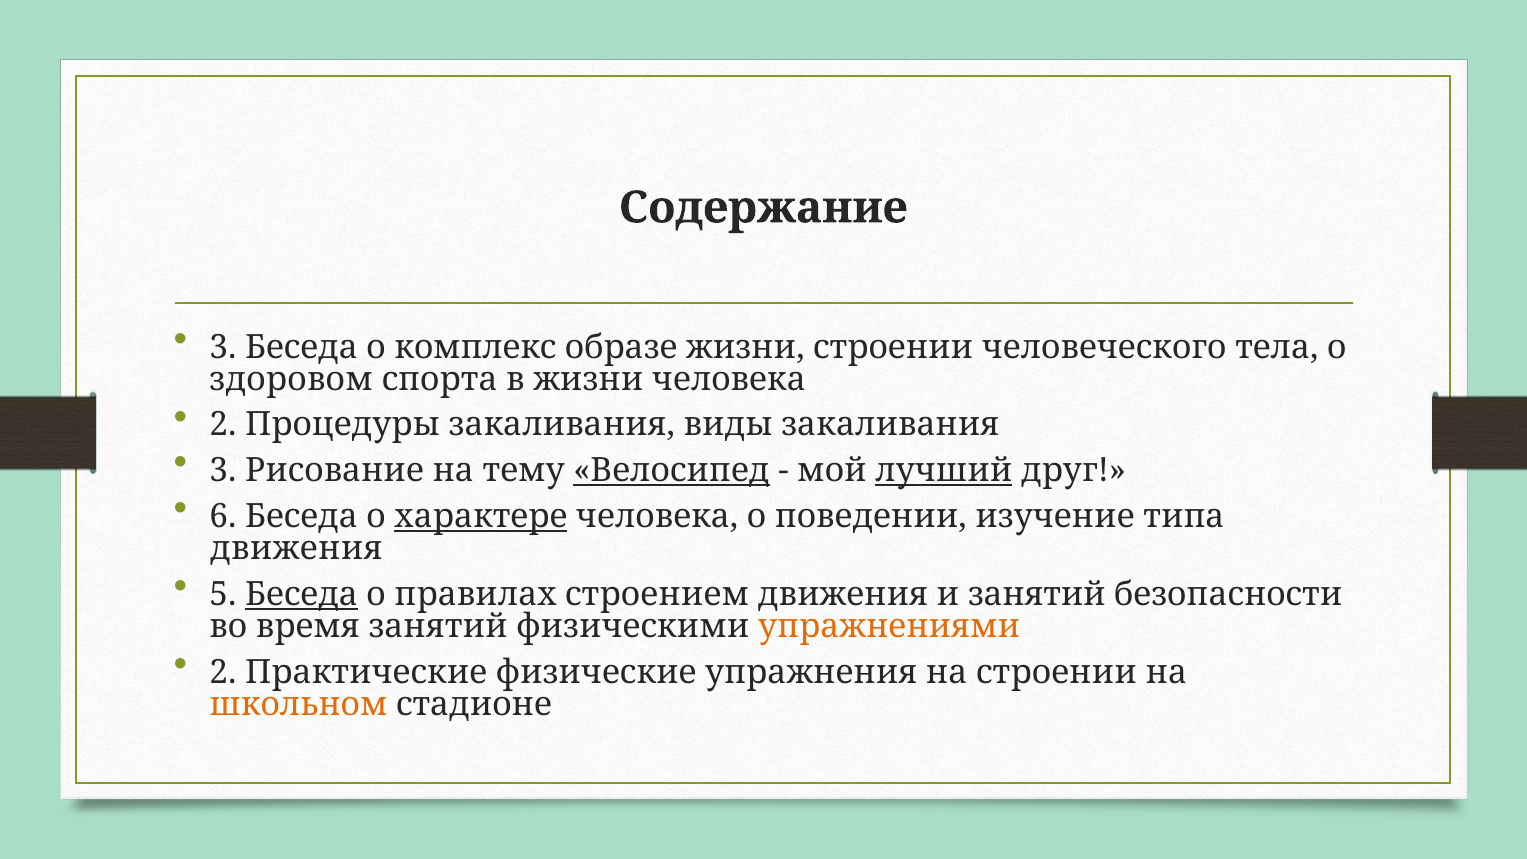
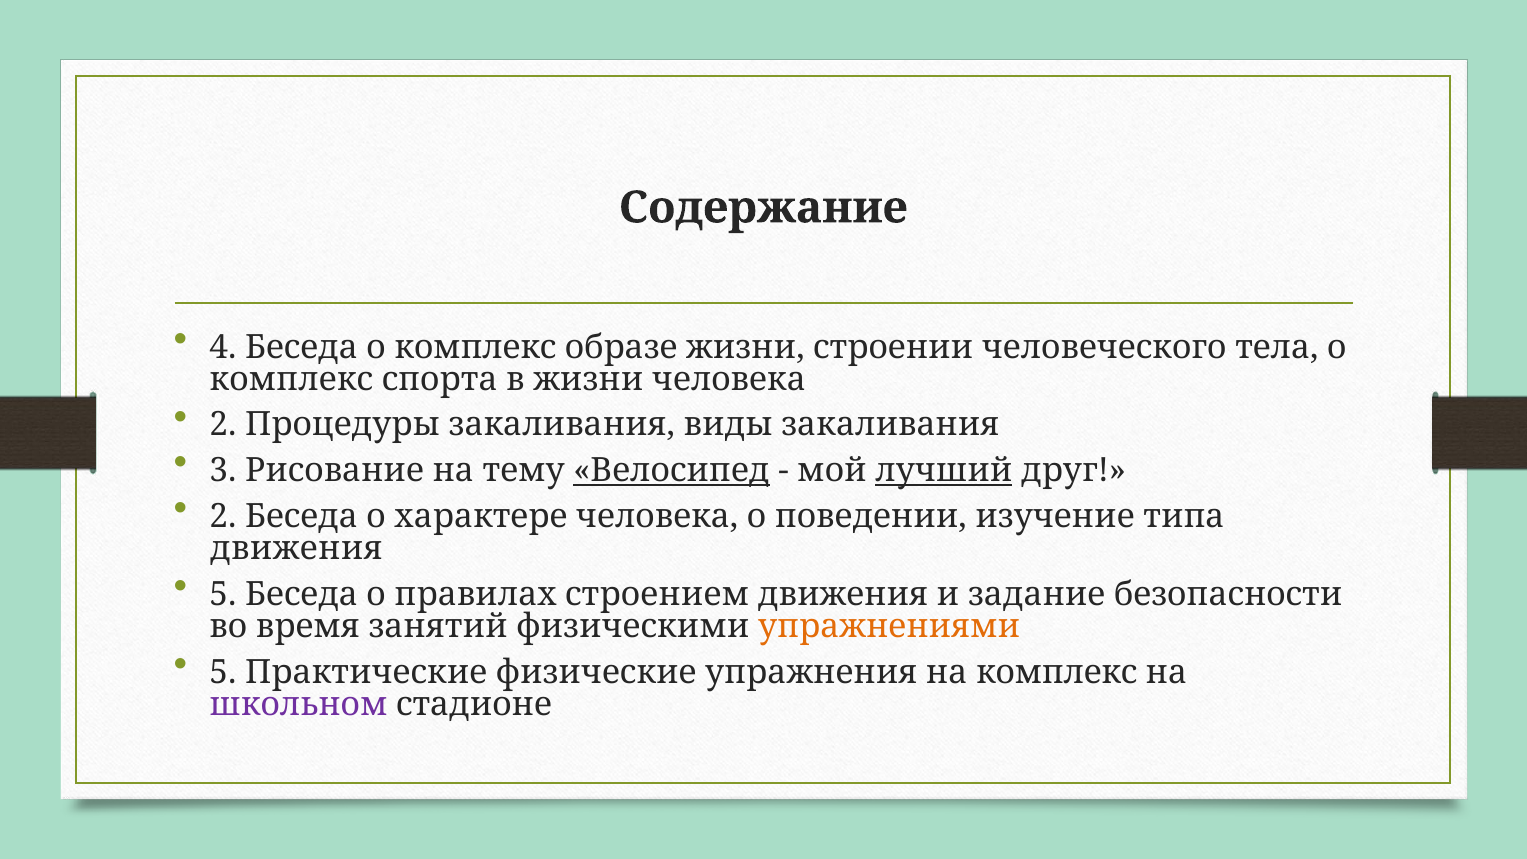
3 at (223, 347): 3 -> 4
здоровом at (291, 379): здоровом -> комплекс
6 at (223, 516): 6 -> 2
характере underline: present -> none
Беседа at (302, 594) underline: present -> none
и занятий: занятий -> задание
2 at (223, 672): 2 -> 5
на строении: строении -> комплекс
школьном colour: orange -> purple
